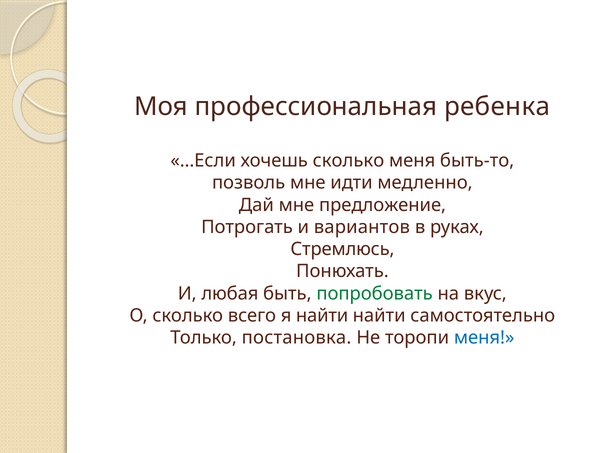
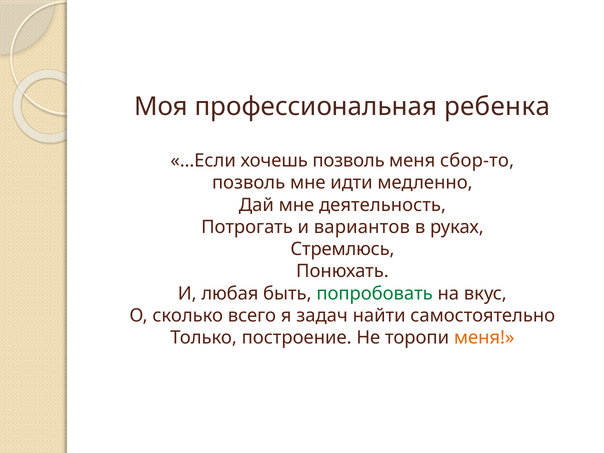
хочешь сколько: сколько -> позволь
быть-то: быть-то -> сбор-то
предложение: предложение -> деятельность
я найти: найти -> задач
постановка: постановка -> построение
меня at (484, 338) colour: blue -> orange
